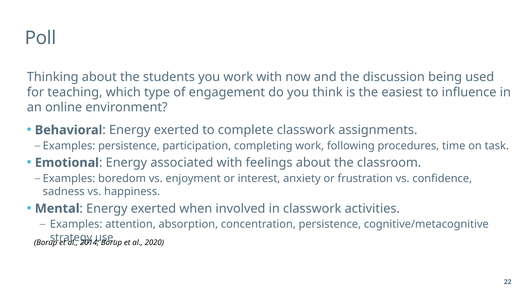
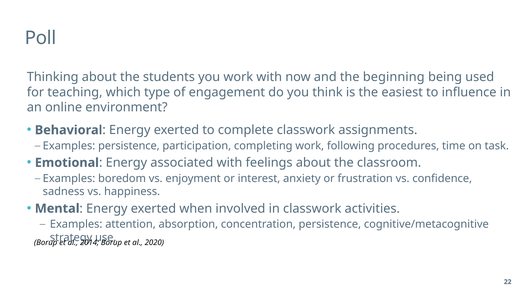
discussion: discussion -> beginning
